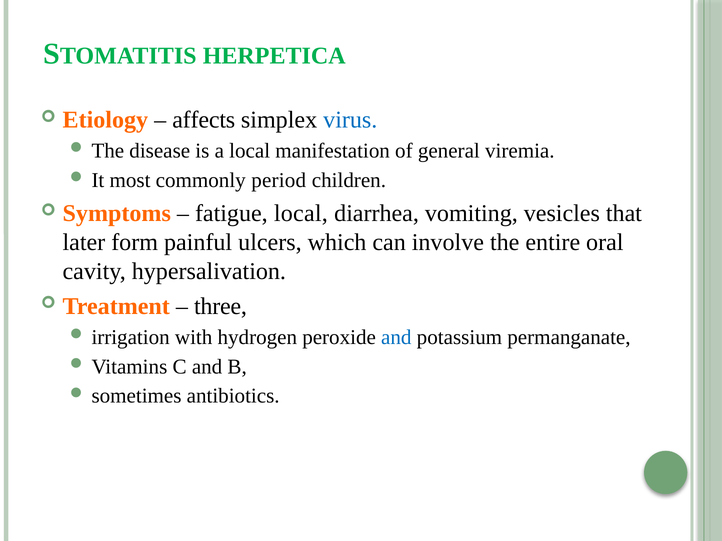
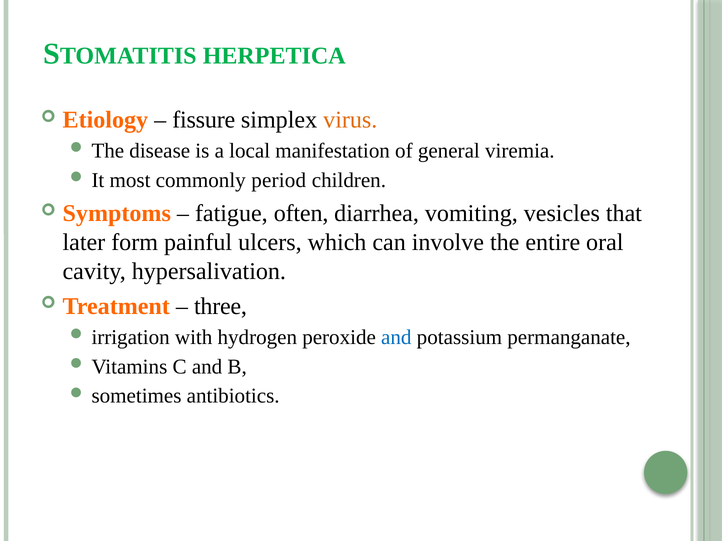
affects: affects -> fissure
virus colour: blue -> orange
fatigue local: local -> often
